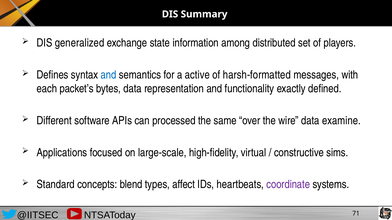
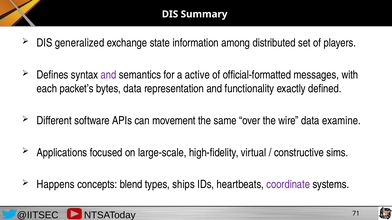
and at (108, 75) colour: blue -> purple
harsh-formatted: harsh-formatted -> official-formatted
processed: processed -> movement
Standard: Standard -> Happens
affect: affect -> ships
